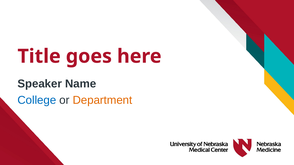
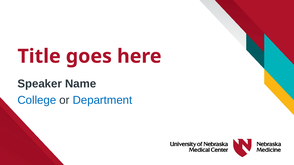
Department colour: orange -> blue
